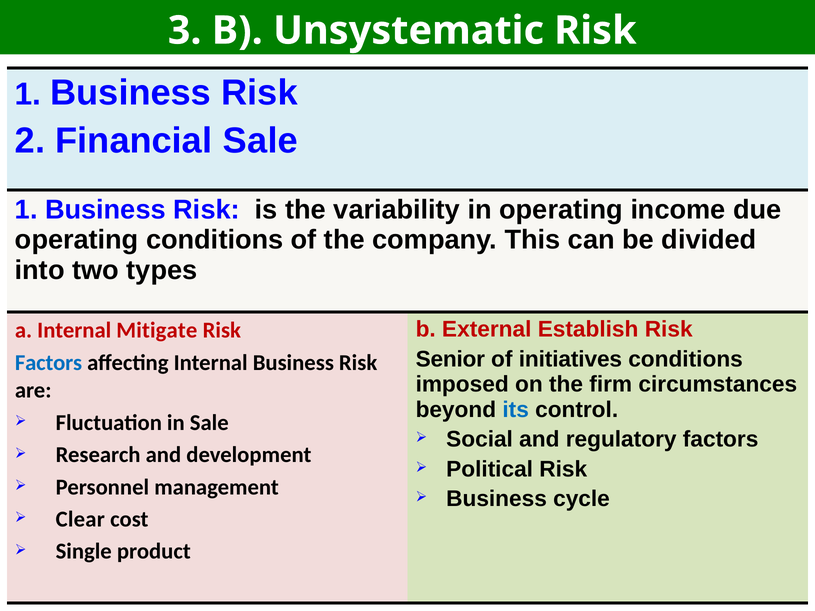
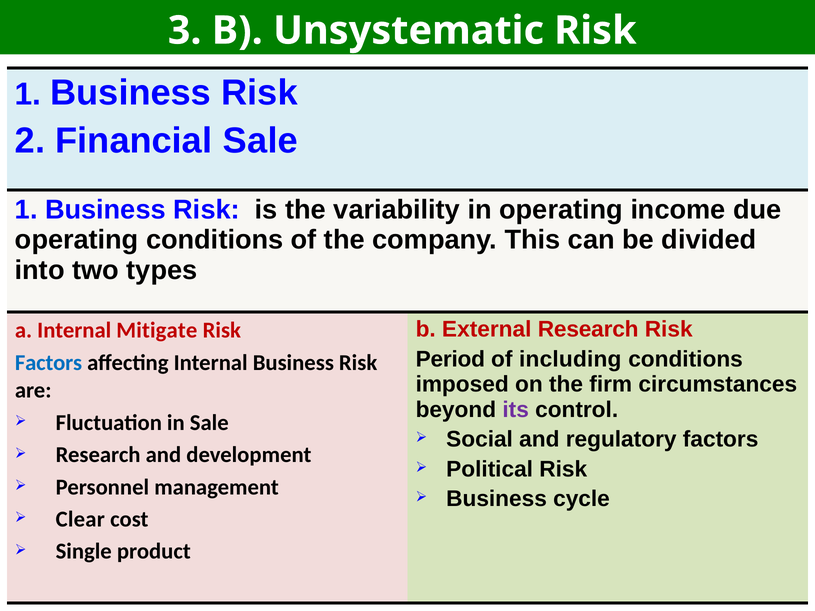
External Establish: Establish -> Research
Senior: Senior -> Period
initiatives: initiatives -> including
its colour: blue -> purple
